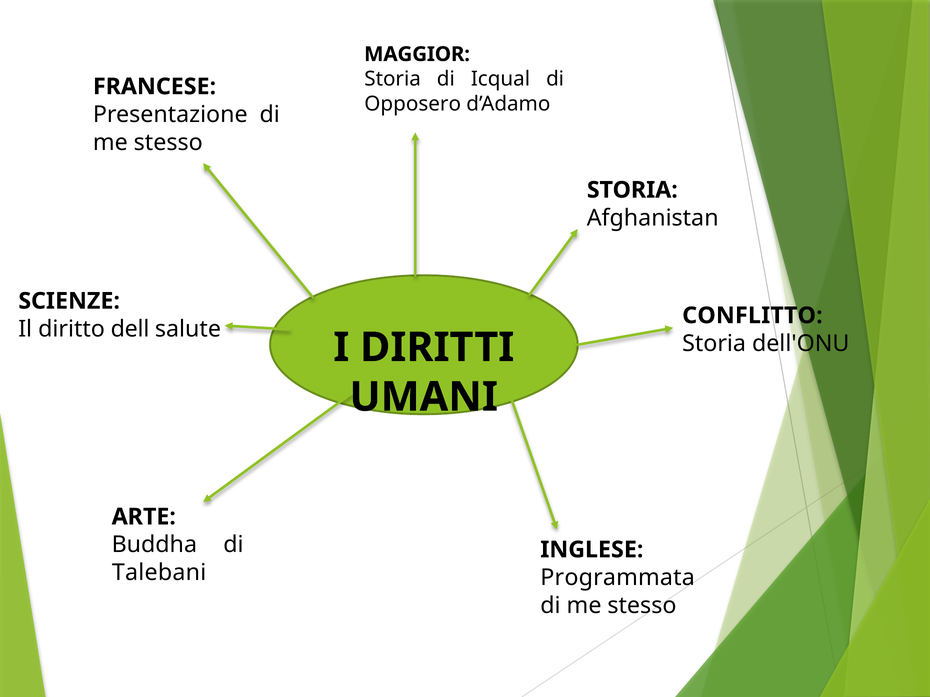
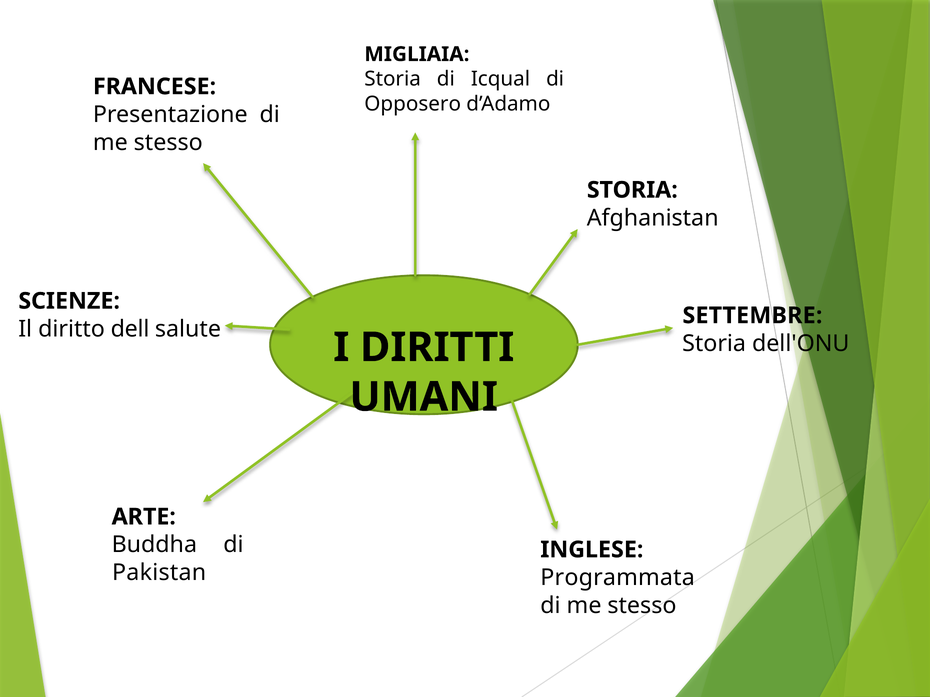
MAGGIOR: MAGGIOR -> MIGLIAIA
CONFLITTO: CONFLITTO -> SETTEMBRE
Talebani: Talebani -> Pakistan
